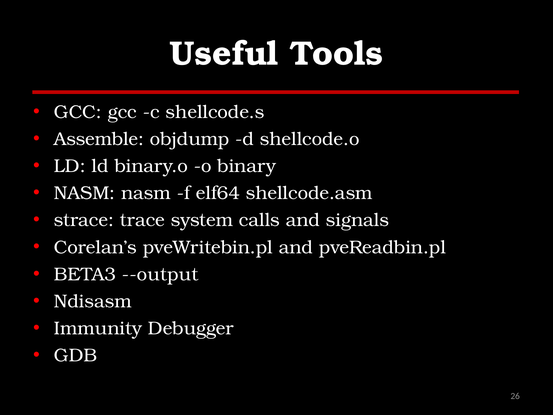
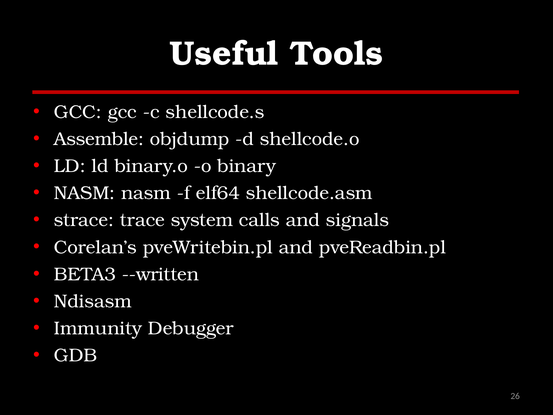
--output: --output -> --written
